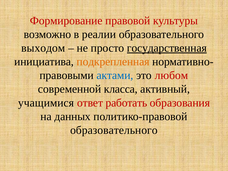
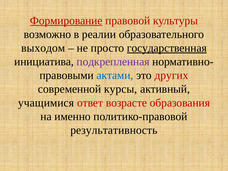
Формирование underline: none -> present
подкрепленная colour: orange -> purple
любом: любом -> других
класса: класса -> курсы
работать: работать -> возрасте
данных: данных -> именно
образовательного at (114, 130): образовательного -> результативность
